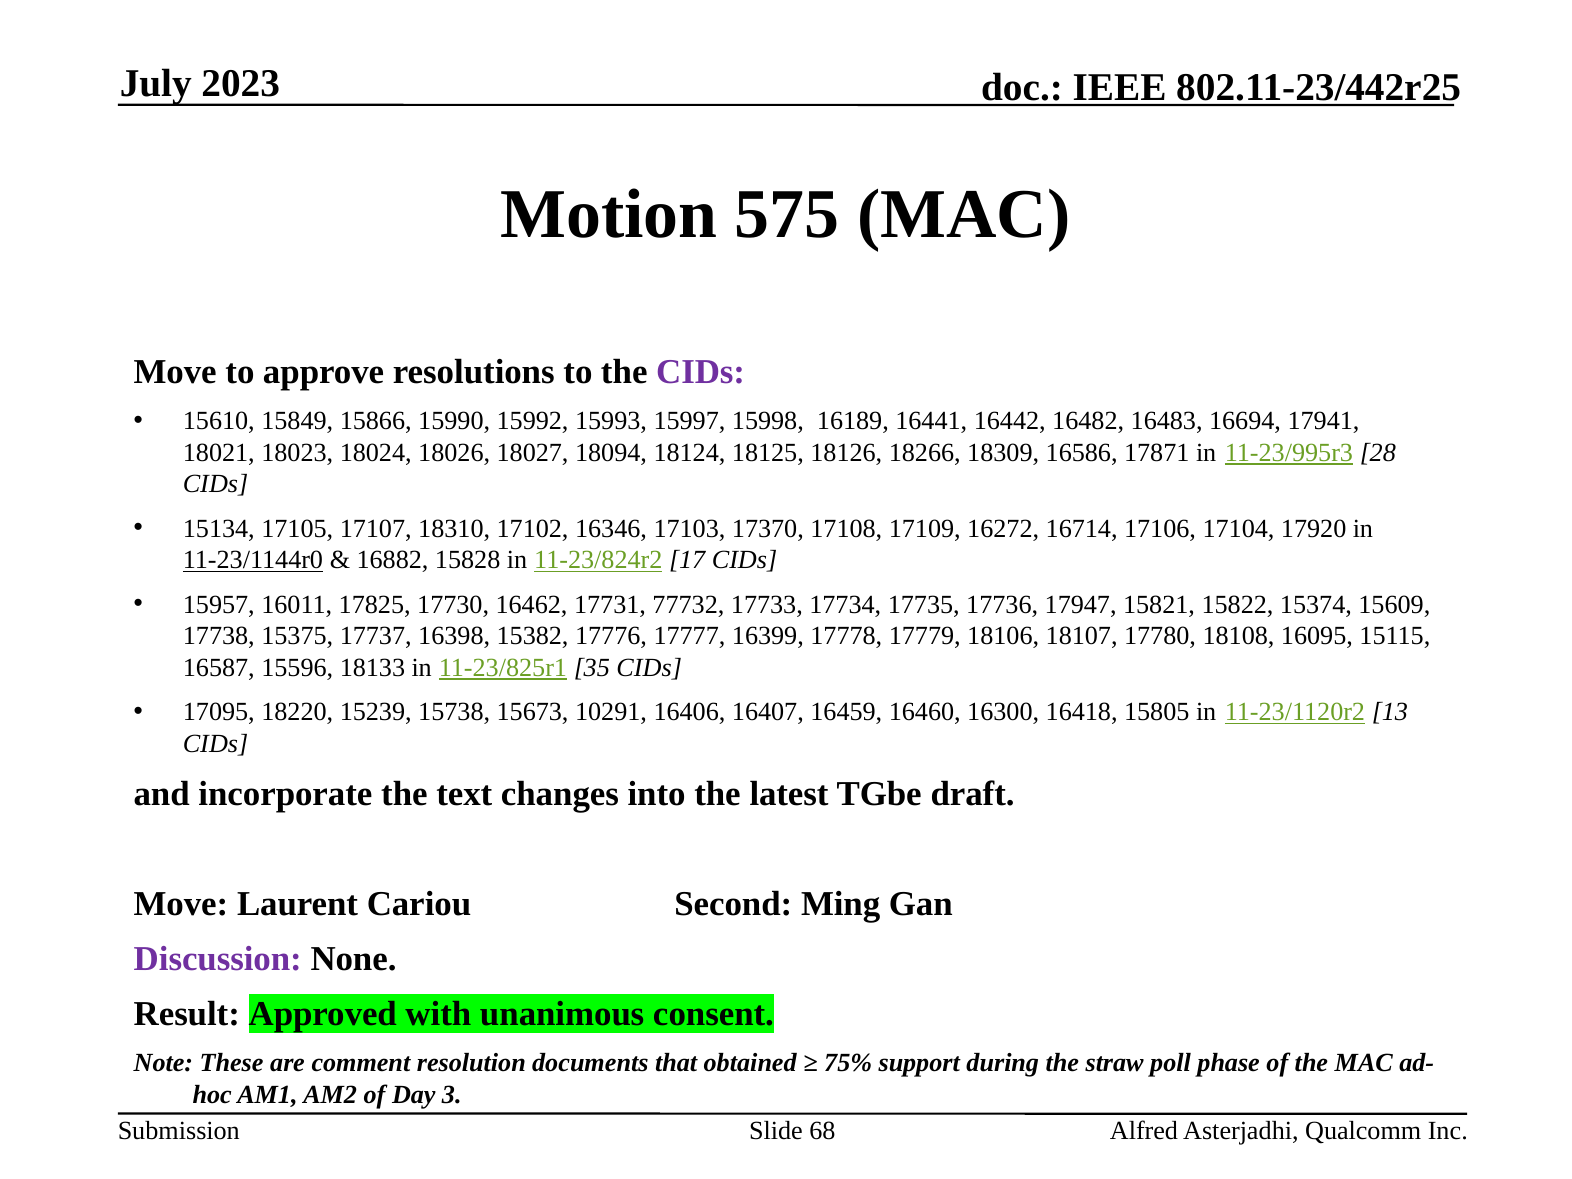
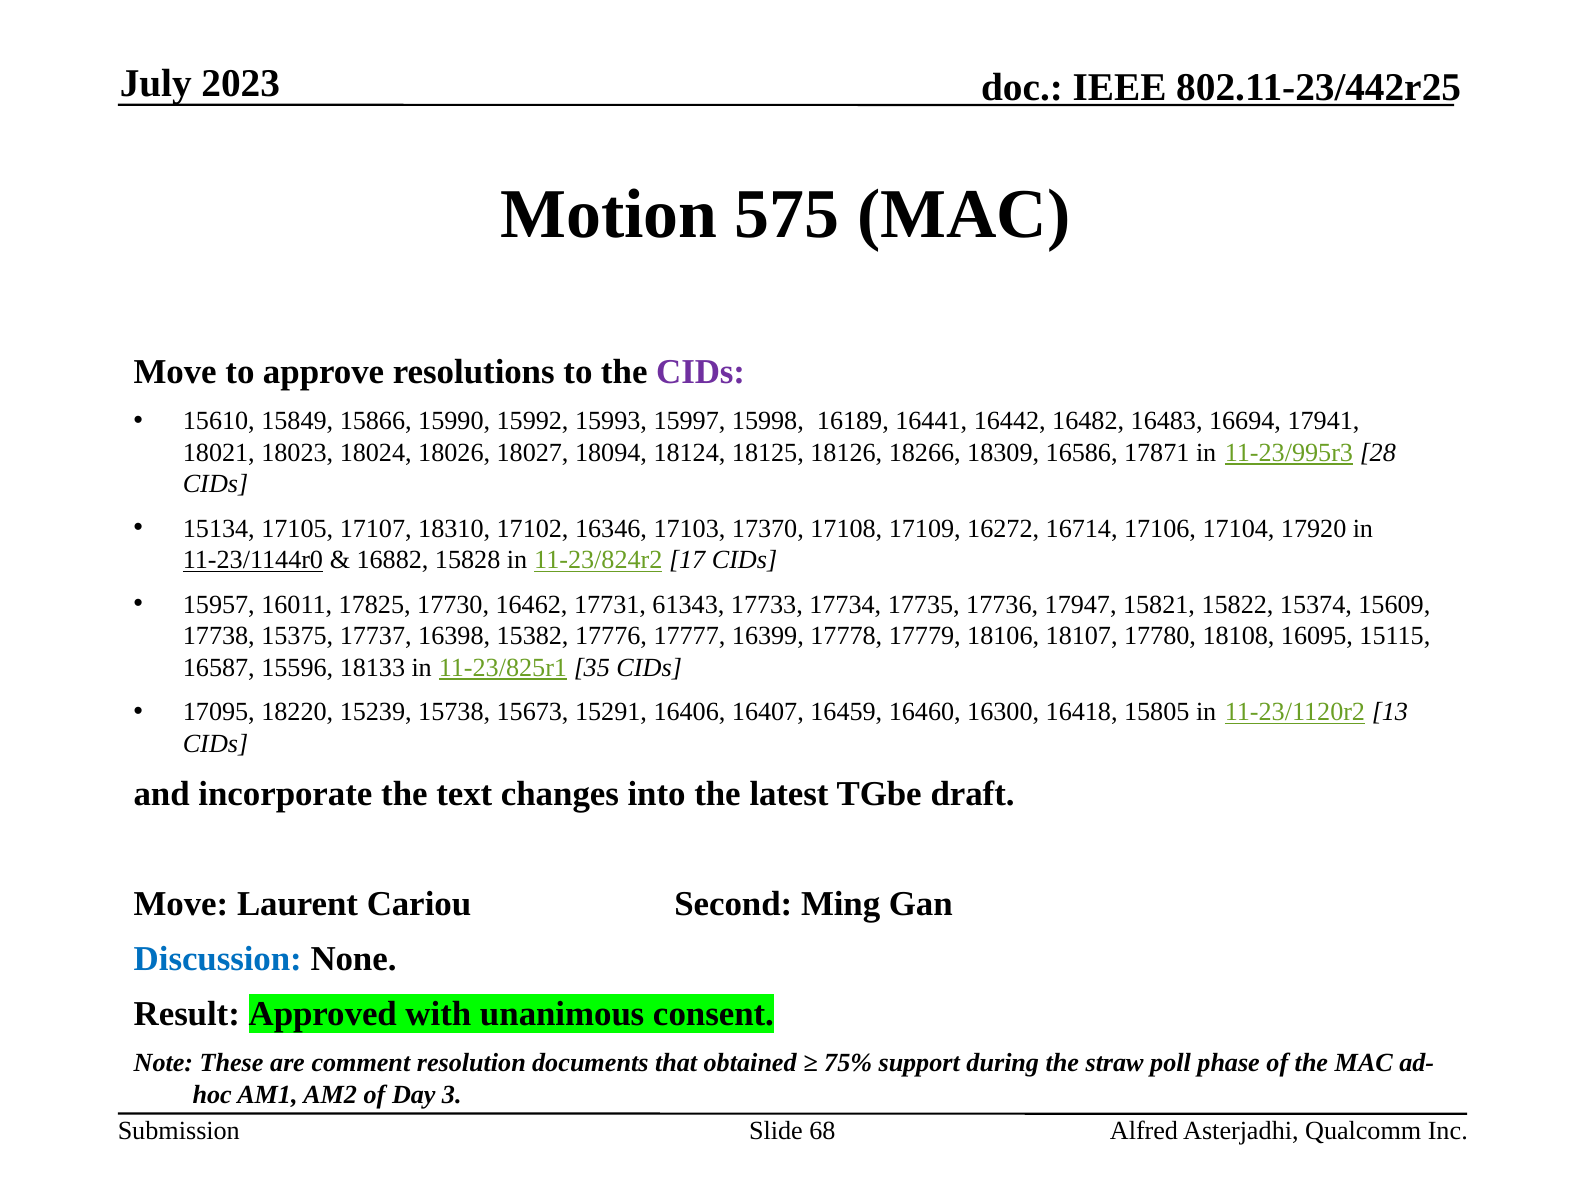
77732: 77732 -> 61343
10291: 10291 -> 15291
Discussion colour: purple -> blue
